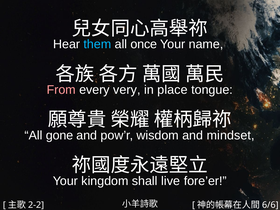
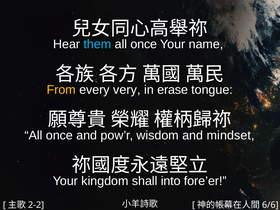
From colour: pink -> yellow
place: place -> erase
gone at (59, 135): gone -> once
live: live -> into
